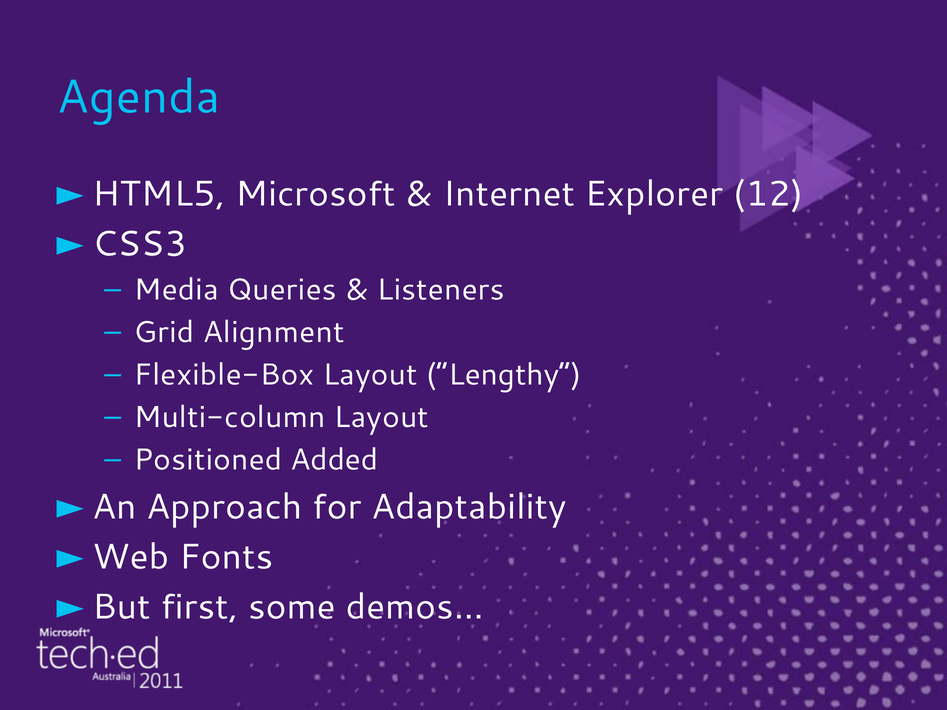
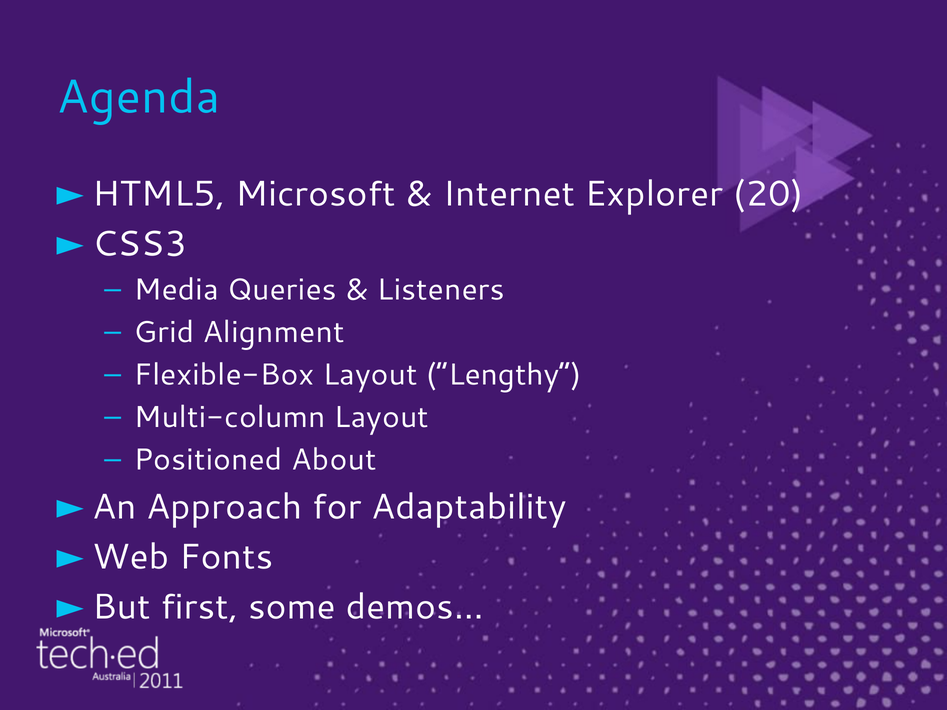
12: 12 -> 20
Added: Added -> About
